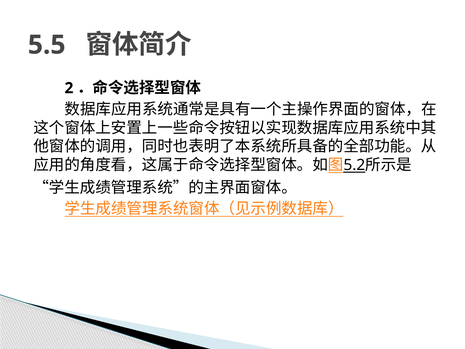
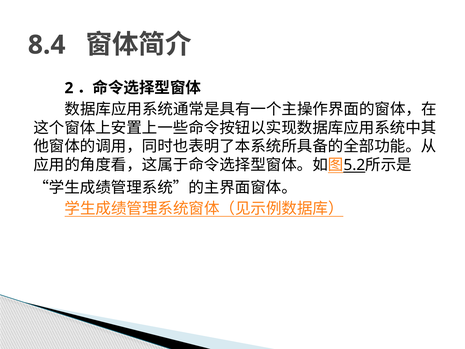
5.5: 5.5 -> 8.4
